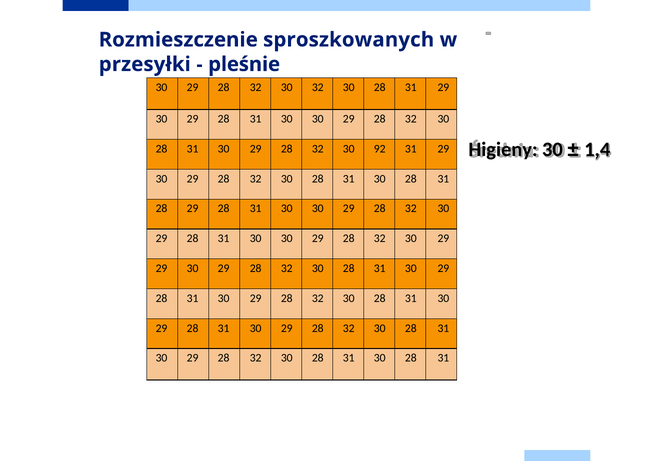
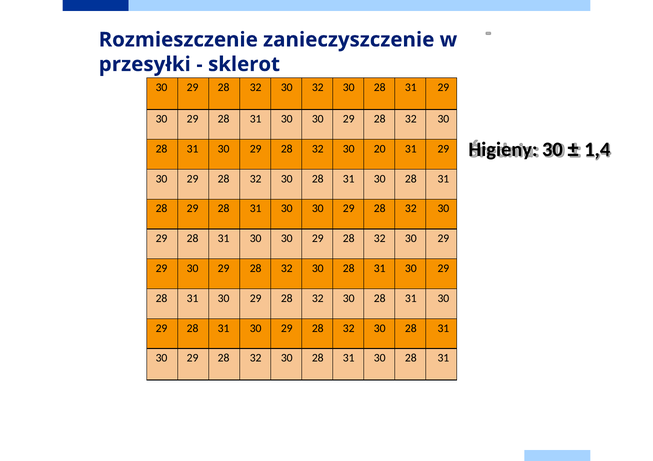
sproszkowanych: sproszkowanych -> zanieczyszczenie
pleśnie: pleśnie -> sklerot
92: 92 -> 20
